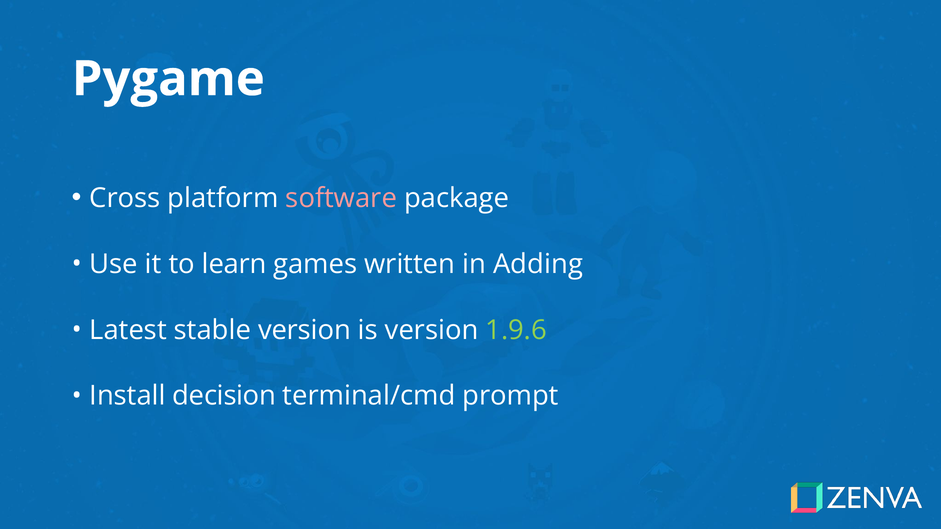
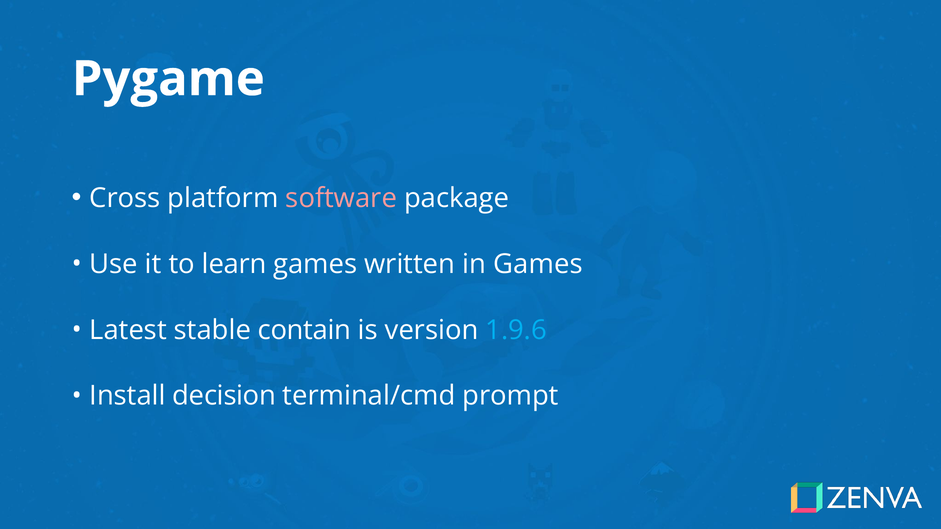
in Adding: Adding -> Games
stable version: version -> contain
1.9.6 colour: light green -> light blue
